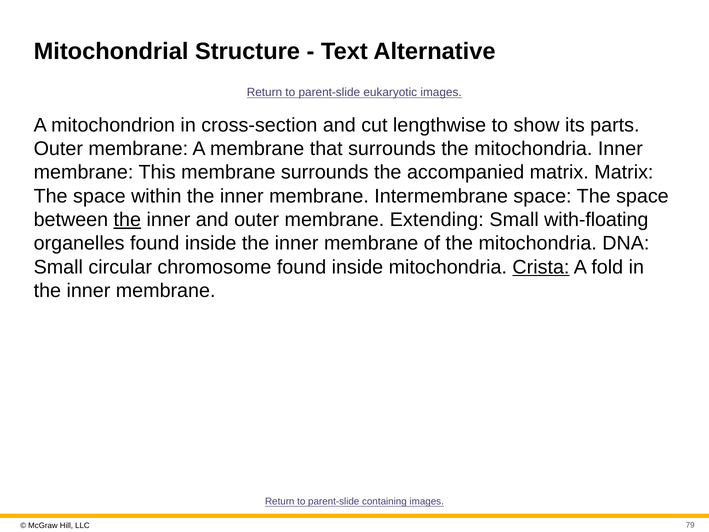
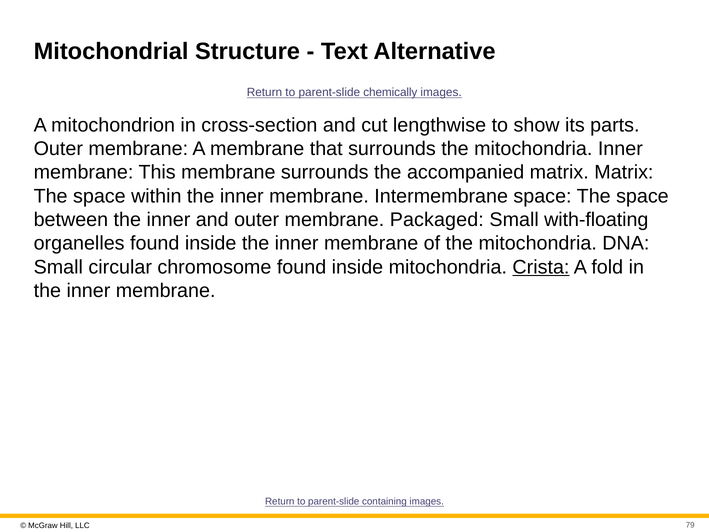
eukaryotic: eukaryotic -> chemically
the at (127, 220) underline: present -> none
Extending: Extending -> Packaged
